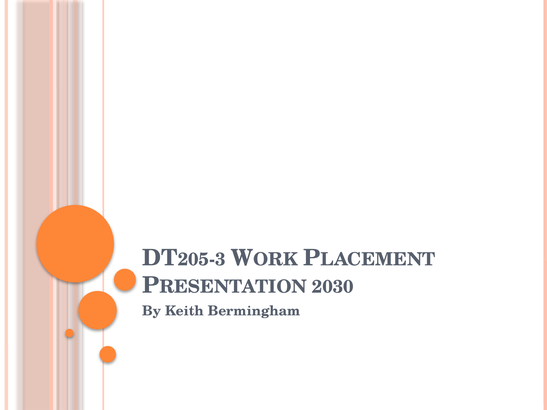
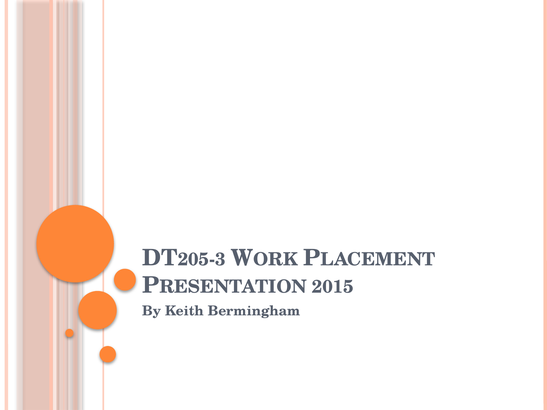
2030: 2030 -> 2015
